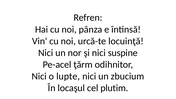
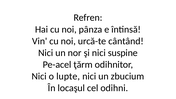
locuinţă: locuinţă -> cântând
plutim: plutim -> odihni
